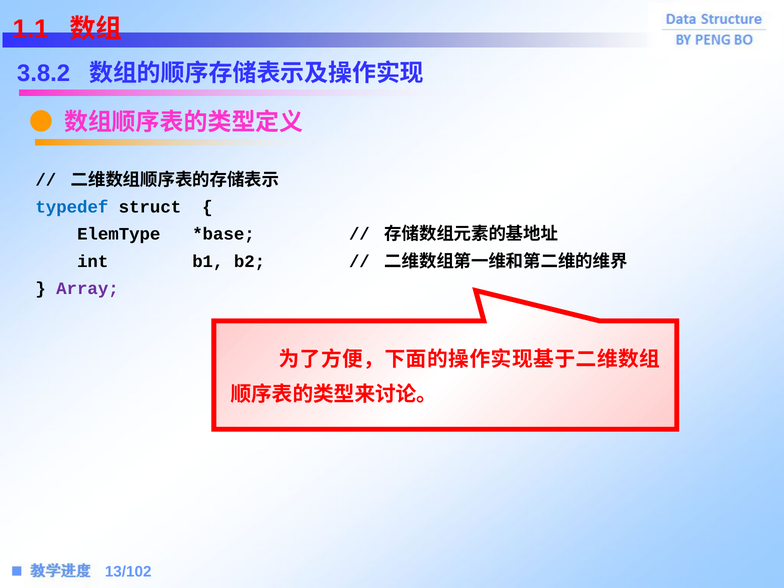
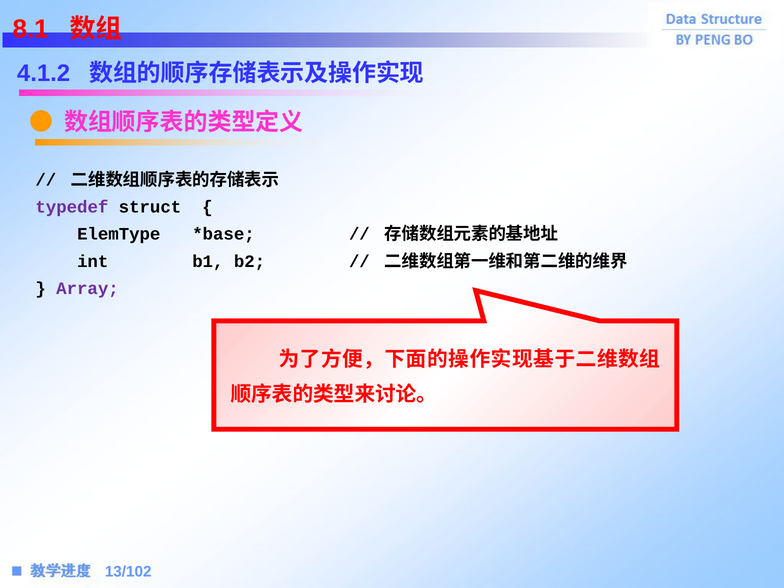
1.1: 1.1 -> 8.1
3.8.2: 3.8.2 -> 4.1.2
typedef colour: blue -> purple
